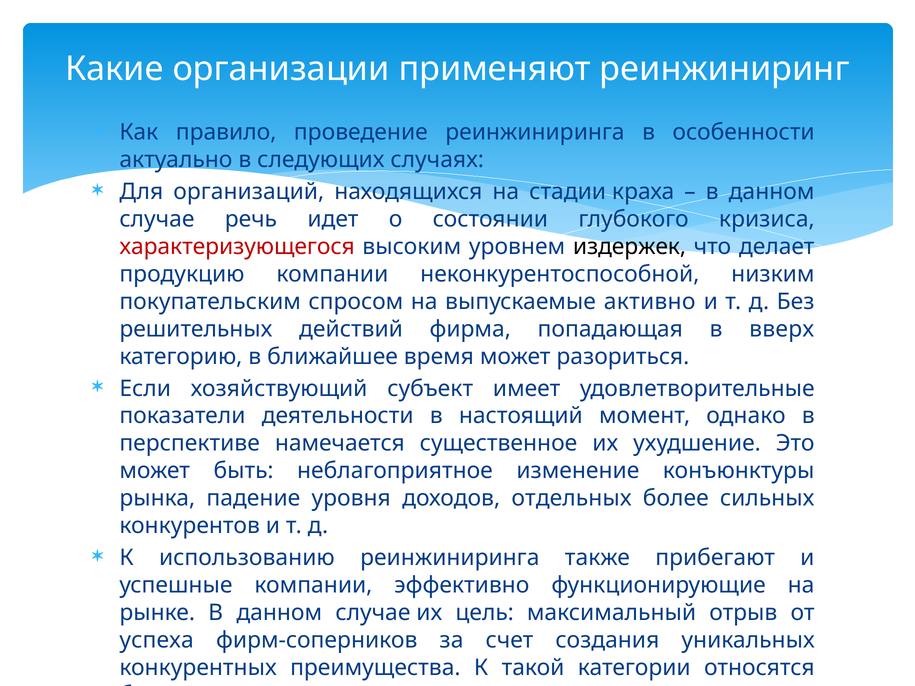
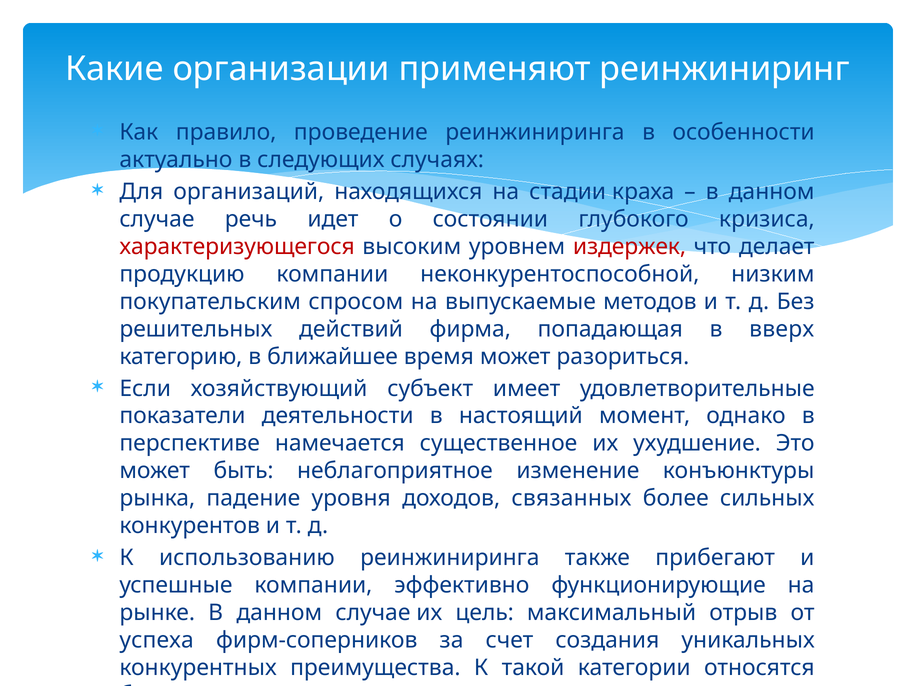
издержек colour: black -> red
активно: активно -> методов
отдельных: отдельных -> связанных
